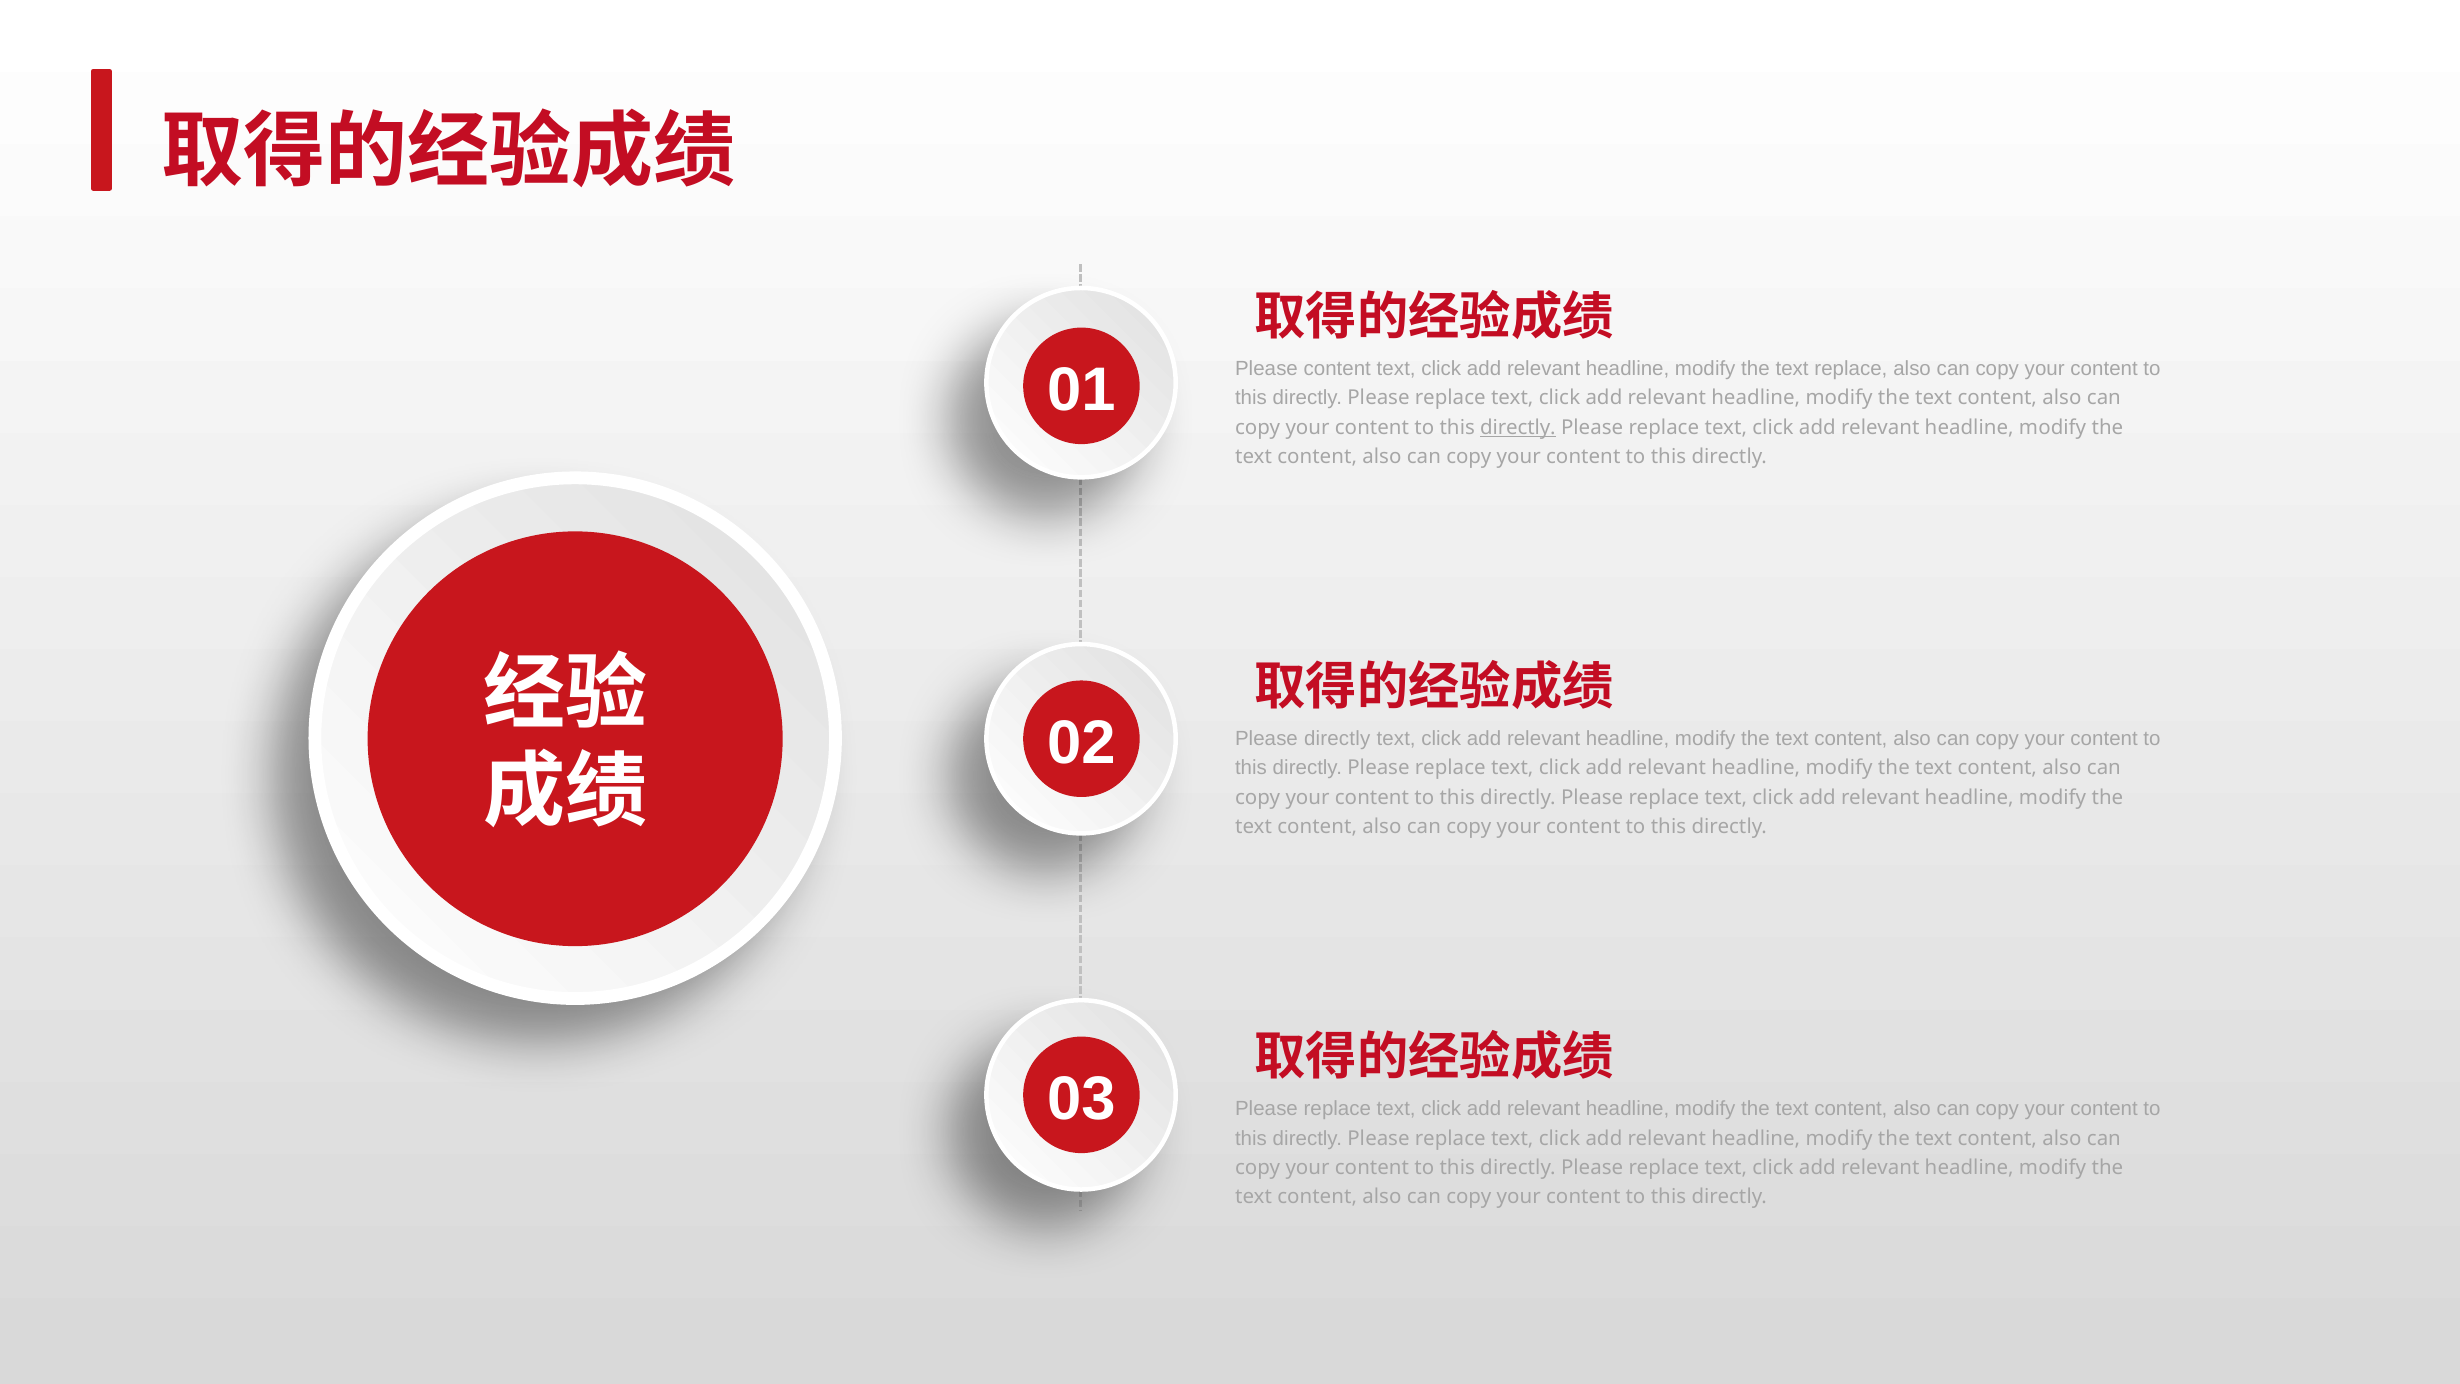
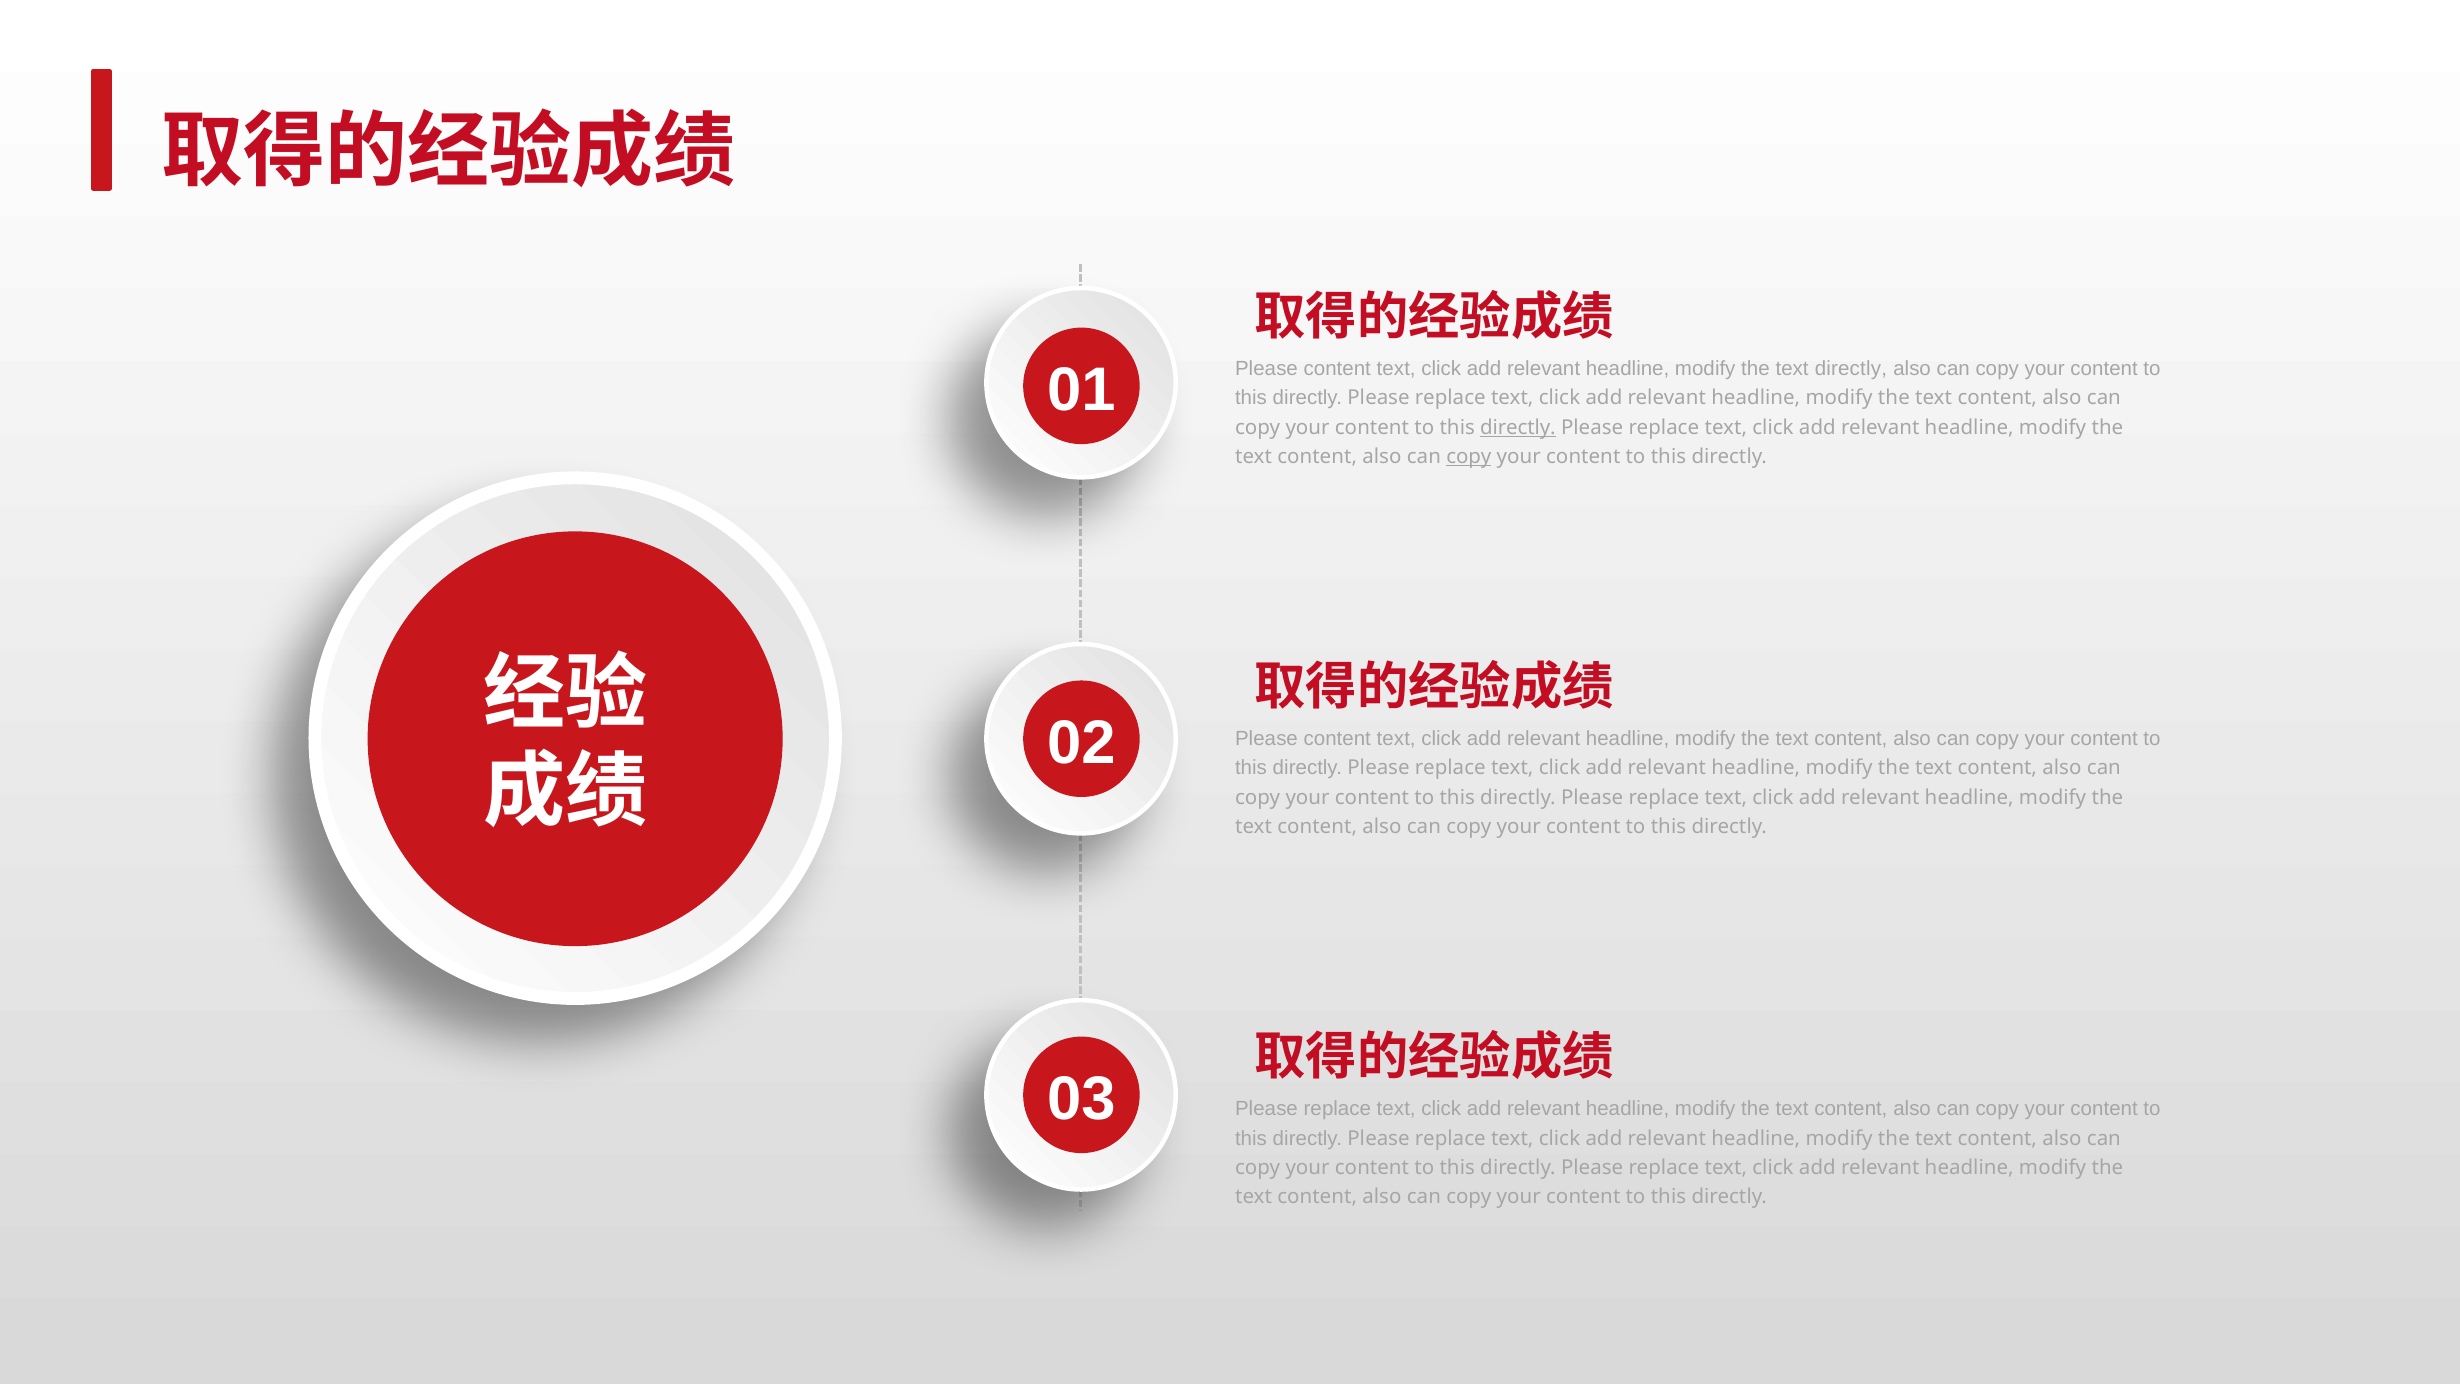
text replace: replace -> directly
copy at (1469, 457) underline: none -> present
directly at (1337, 739): directly -> content
